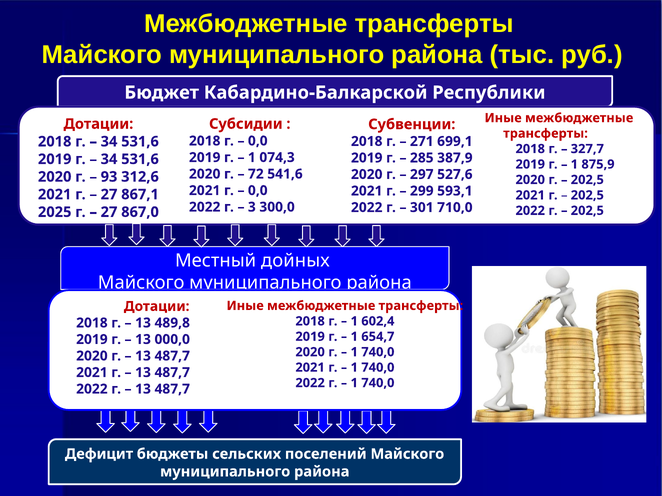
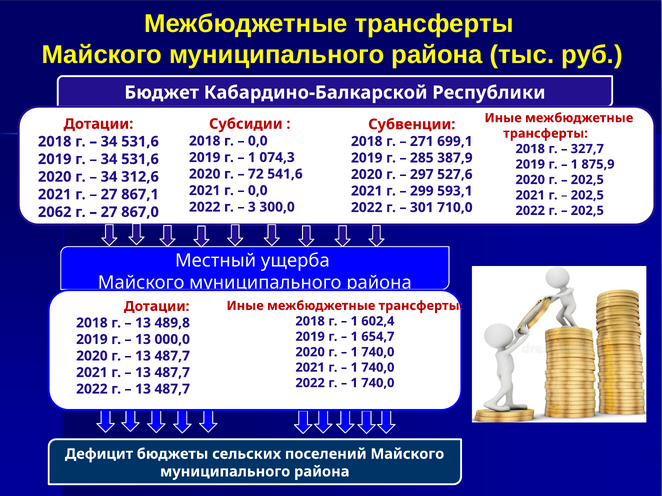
93 at (109, 177): 93 -> 34
2025: 2025 -> 2062
дойных: дойных -> ущерба
